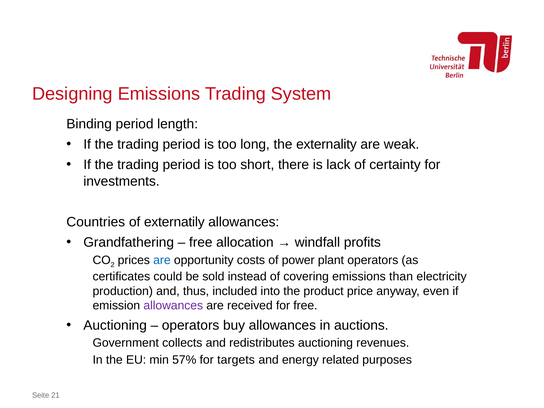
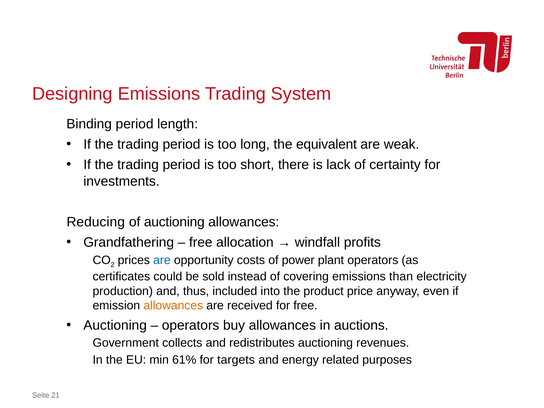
externality: externality -> equivalent
Countries: Countries -> Reducing
of externatily: externatily -> auctioning
allowances at (173, 306) colour: purple -> orange
57%: 57% -> 61%
